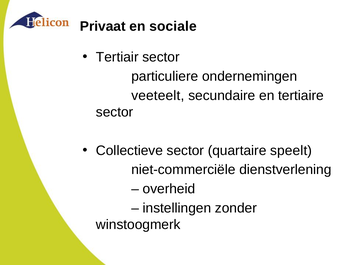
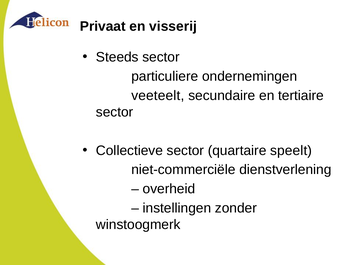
sociale: sociale -> visserij
Tertiair: Tertiair -> Steeds
